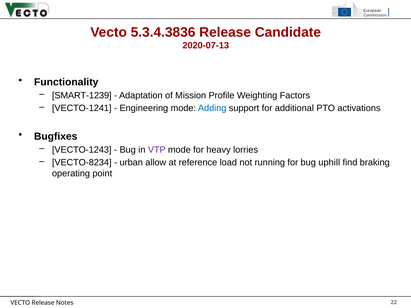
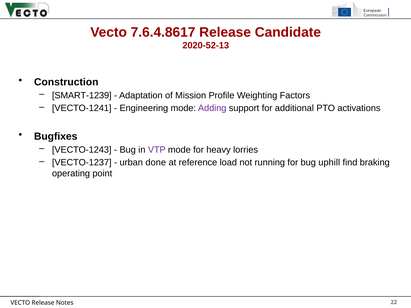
5.3.4.3836: 5.3.4.3836 -> 7.6.4.8617
2020-07-13: 2020-07-13 -> 2020-52-13
Functionality: Functionality -> Construction
Adding colour: blue -> purple
VECTO-8234: VECTO-8234 -> VECTO-1237
allow: allow -> done
